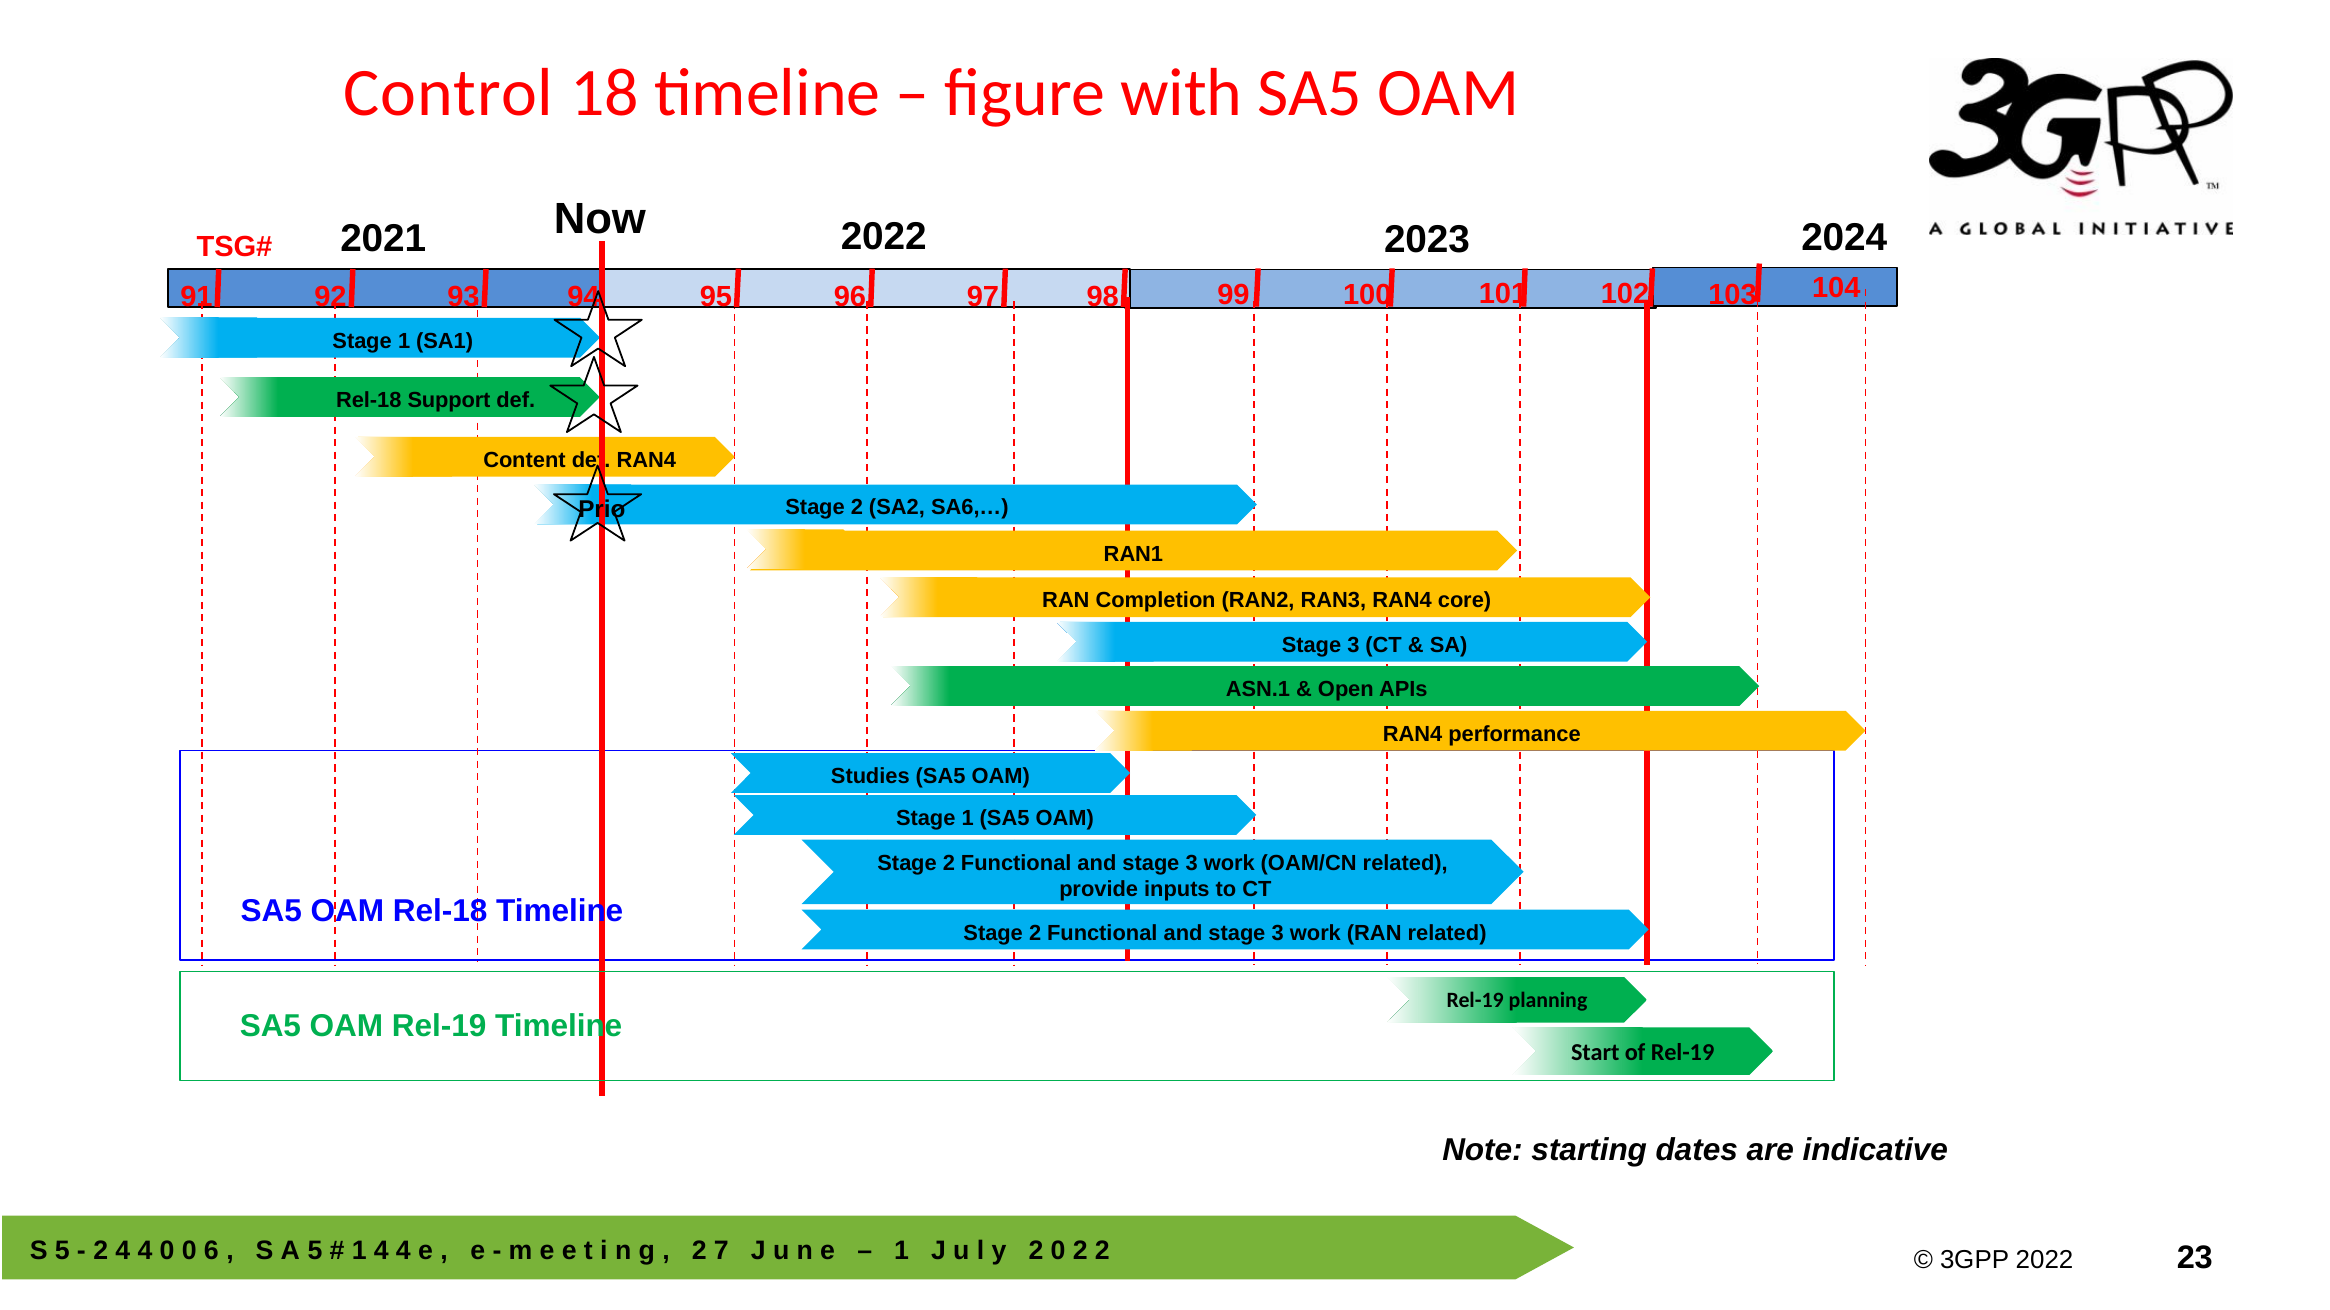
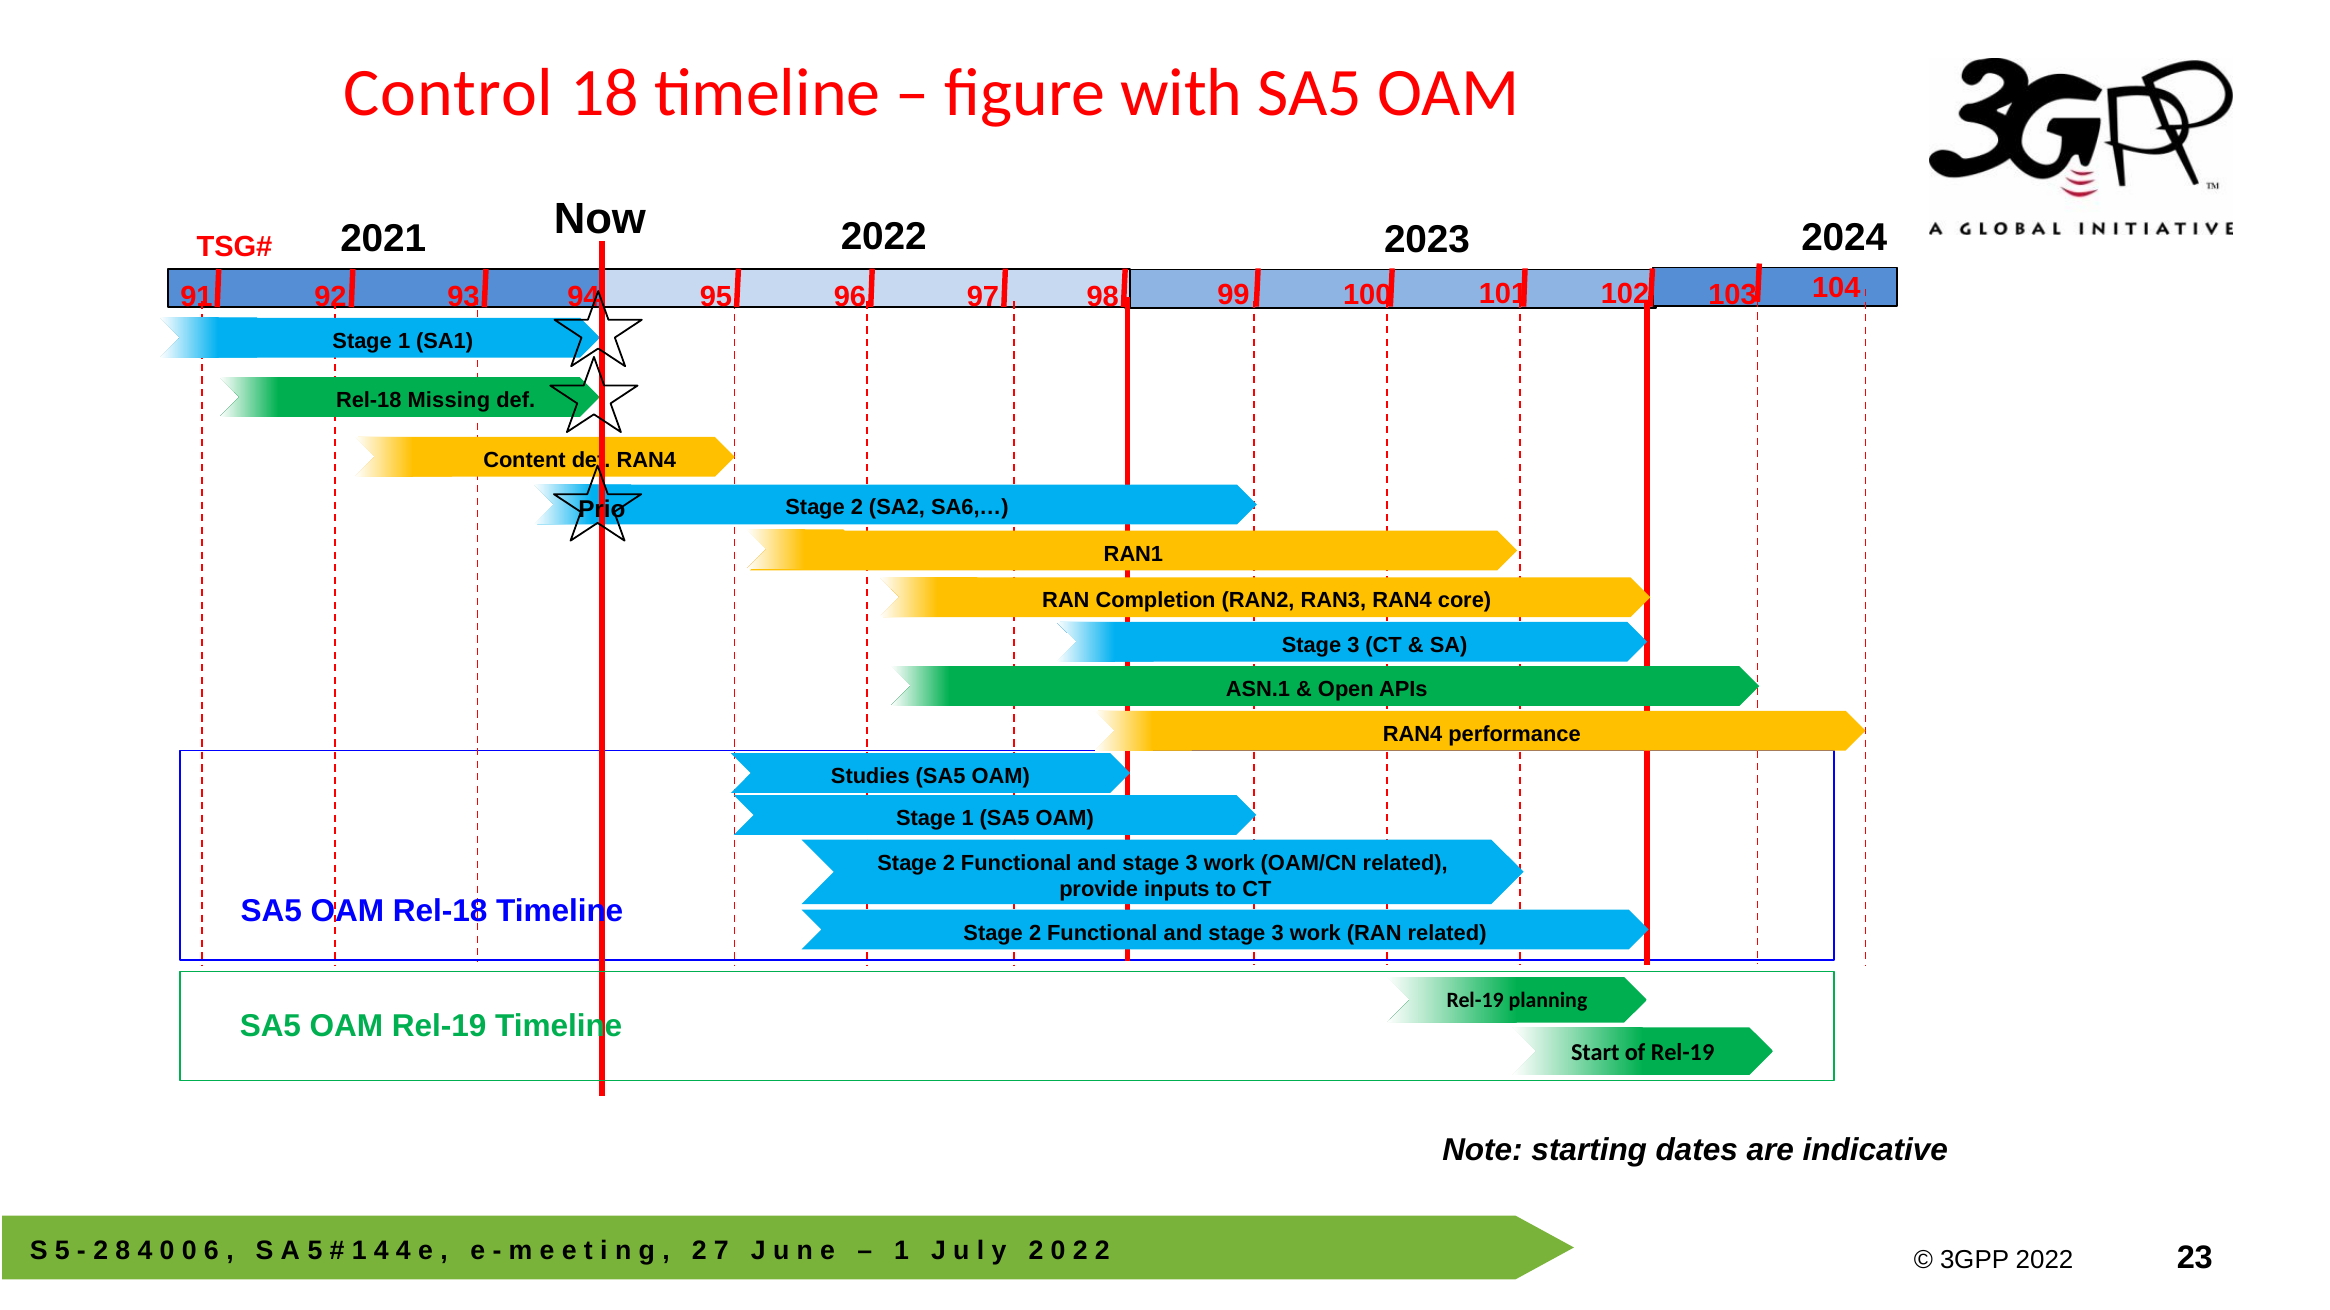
Support: Support -> Missing
2 4: 4 -> 8
